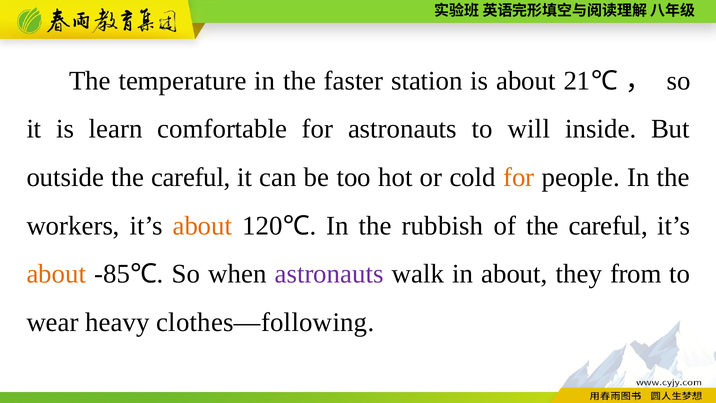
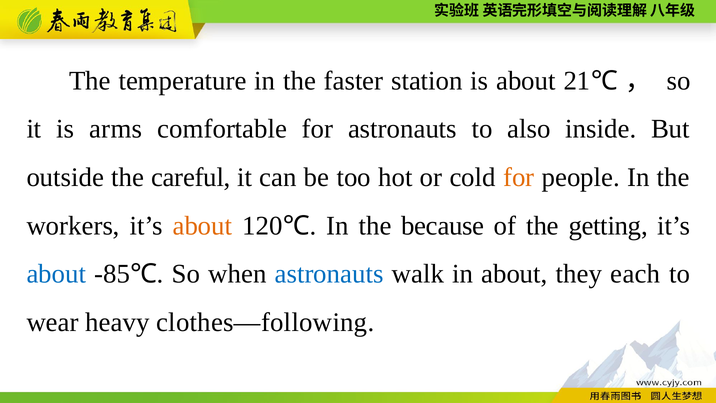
learn: learn -> arms
will: will -> also
rubbish: rubbish -> because
of the careful: careful -> getting
about at (56, 274) colour: orange -> blue
astronauts at (329, 274) colour: purple -> blue
from: from -> each
